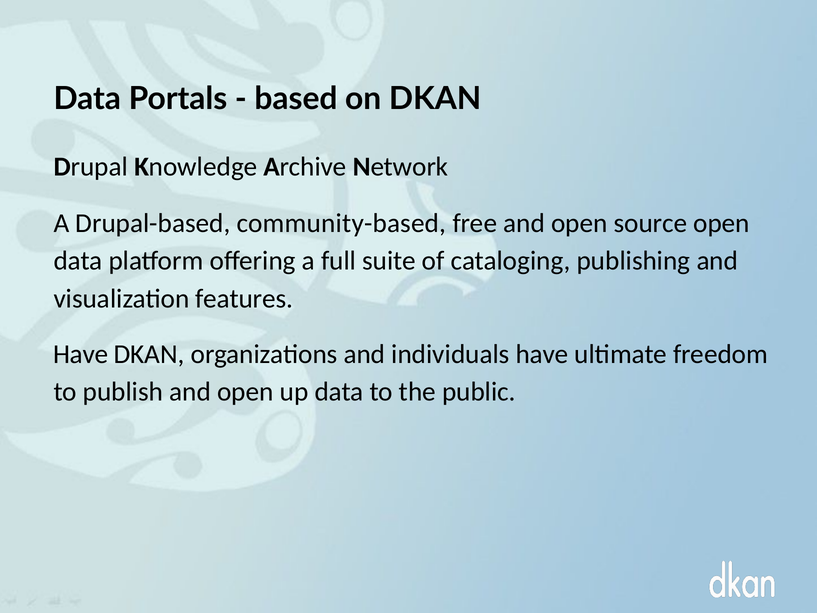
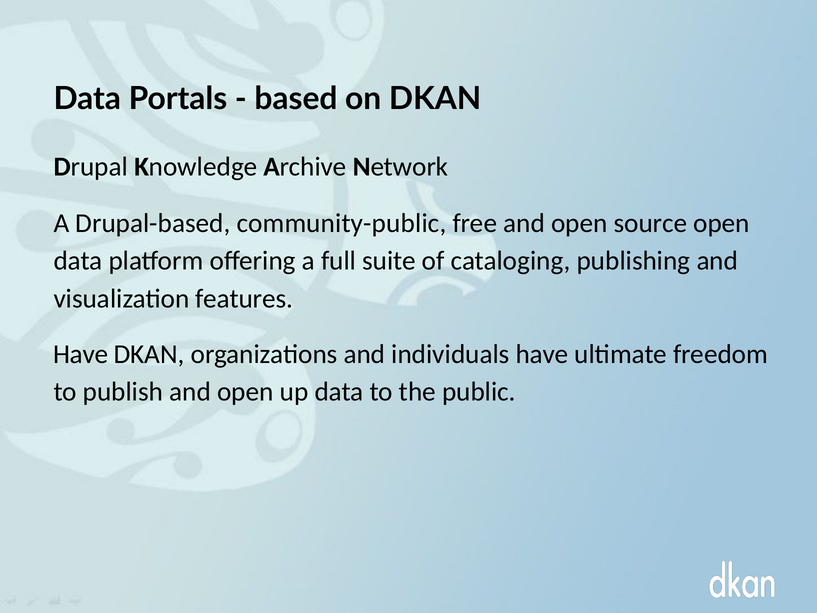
community-based: community-based -> community-public
